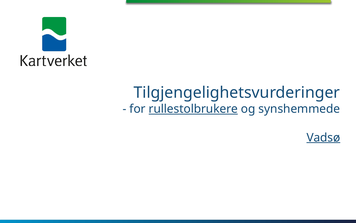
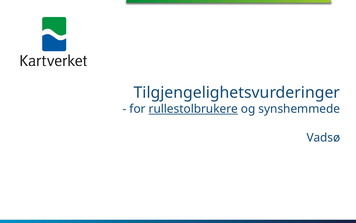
Vadsø underline: present -> none
